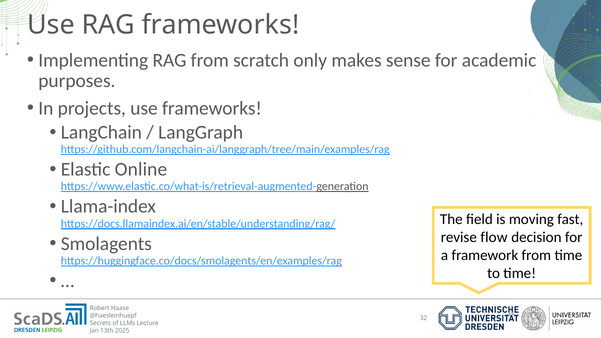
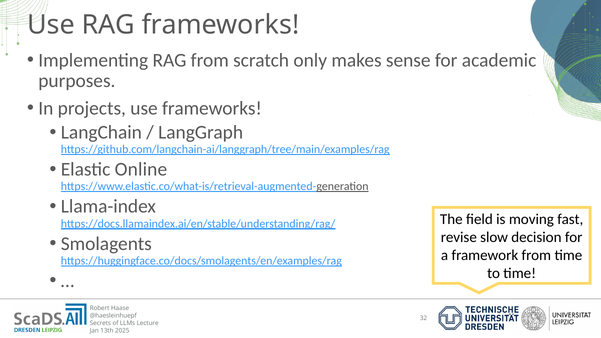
flow: flow -> slow
